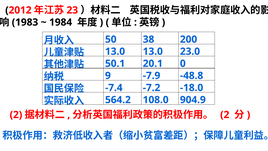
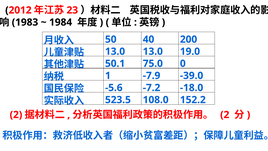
38: 38 -> 40
23.0: 23.0 -> 19.0
20.1: 20.1 -> 75.0
9: 9 -> 1
-48.8: -48.8 -> -39.0
-7.4: -7.4 -> -5.6
564.2: 564.2 -> 523.5
904.9: 904.9 -> 152.2
